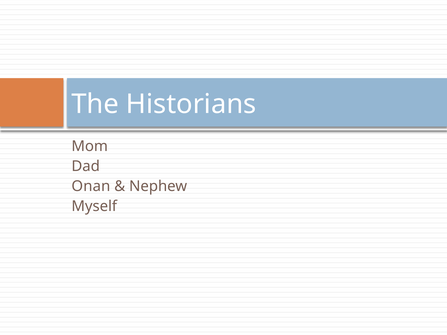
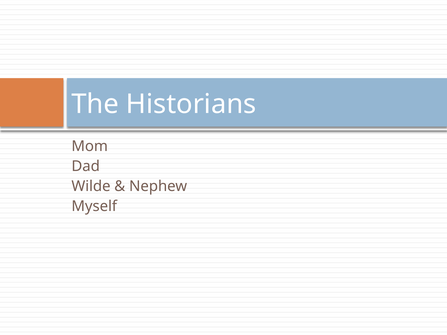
Onan: Onan -> Wilde
